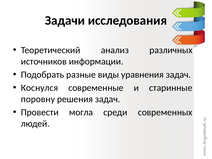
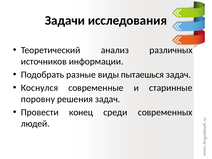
уравнения: уравнения -> пытаешься
могла: могла -> конец
